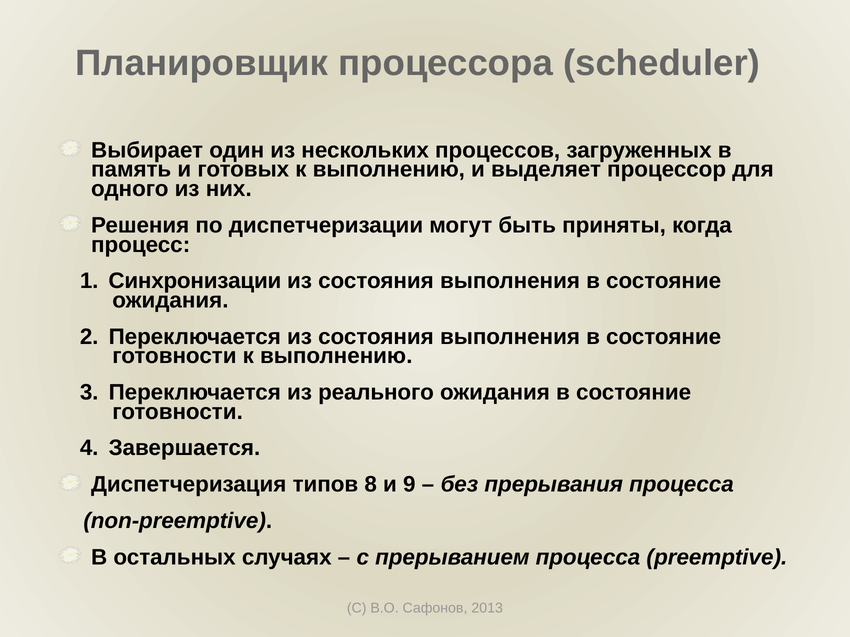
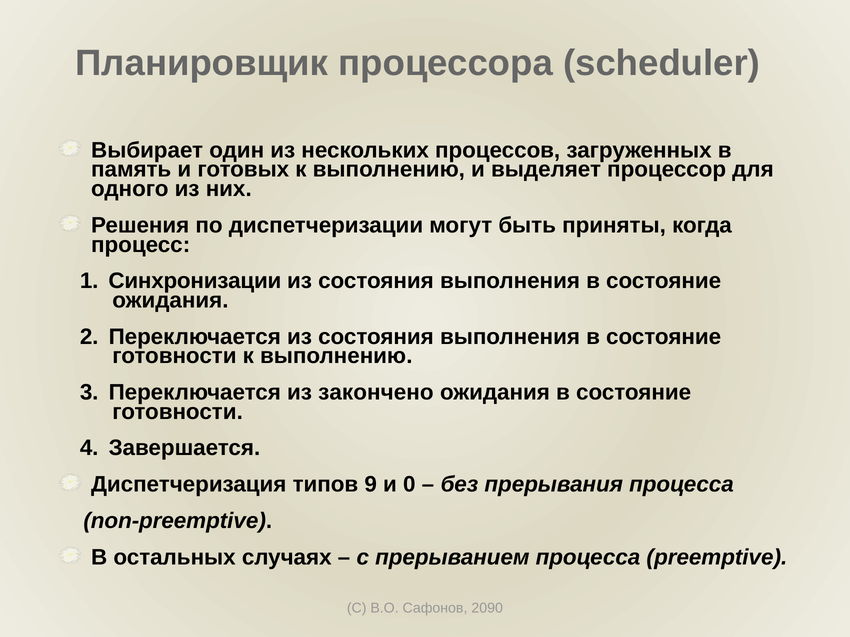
реального: реального -> закончено
8: 8 -> 9
9: 9 -> 0
2013: 2013 -> 2090
